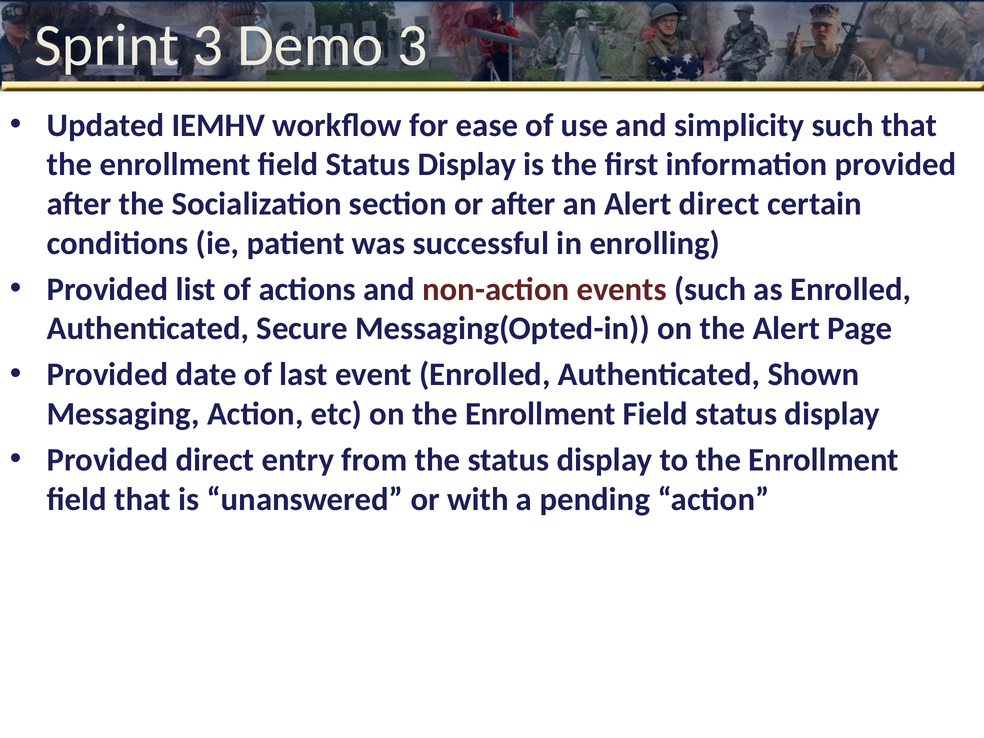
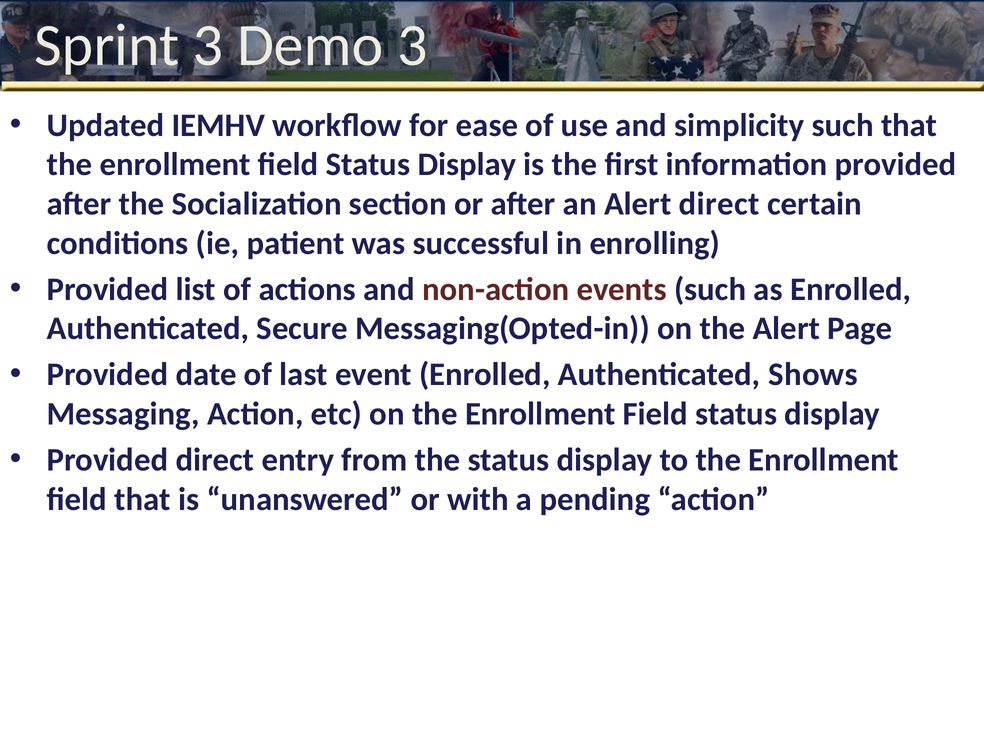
Shown: Shown -> Shows
